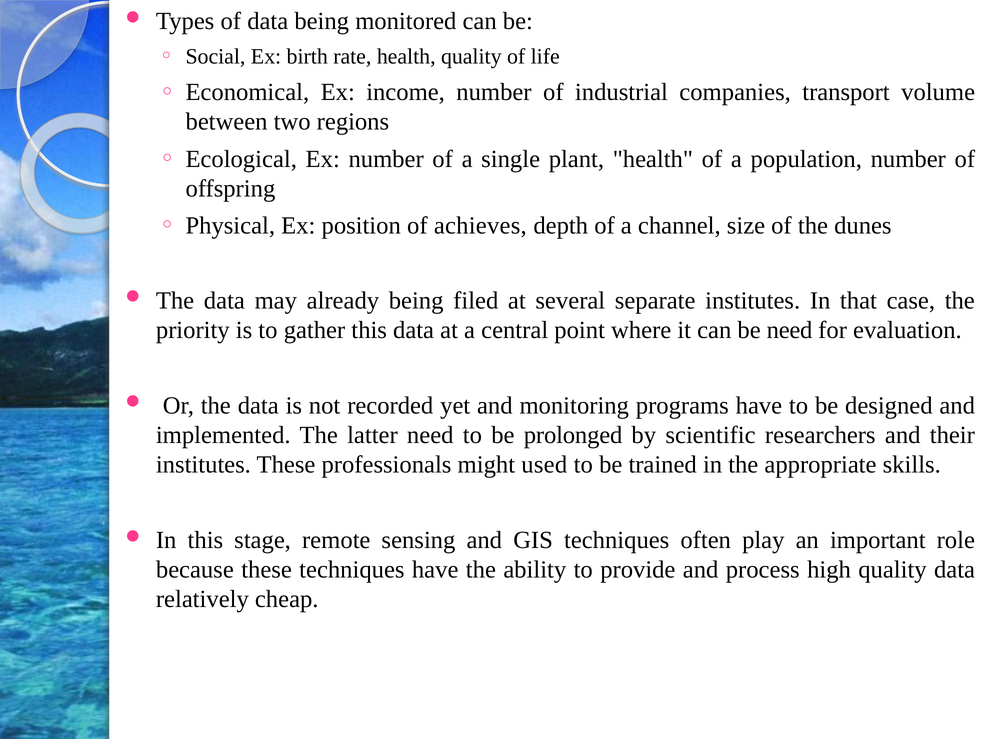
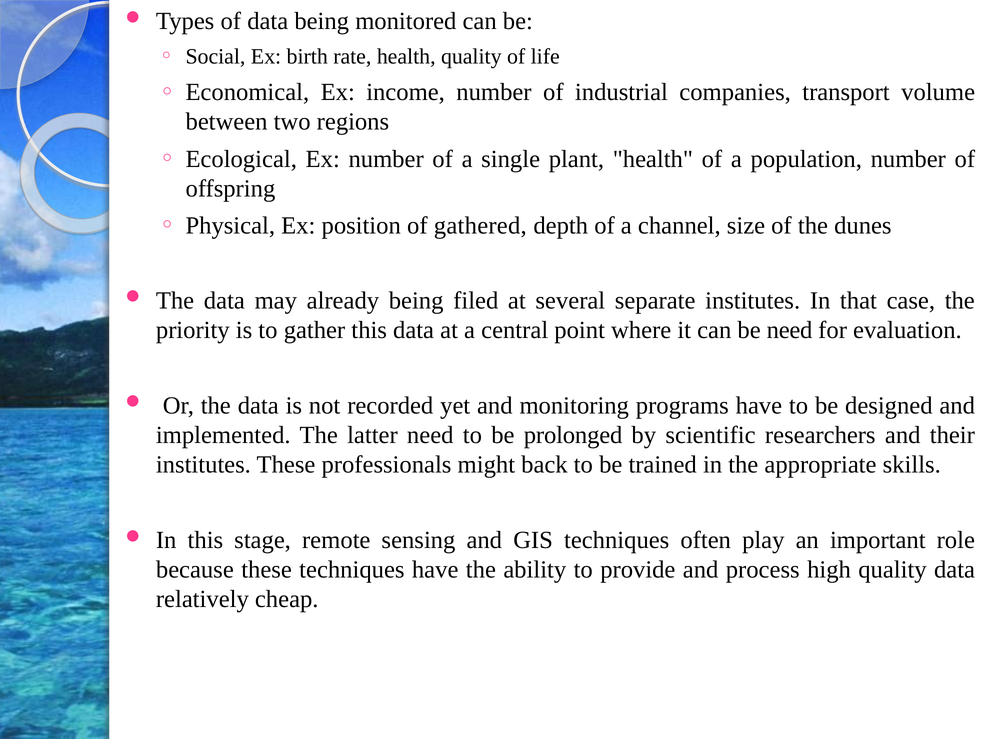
achieves: achieves -> gathered
used: used -> back
